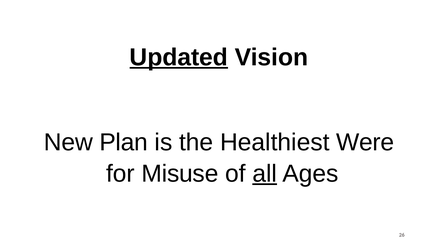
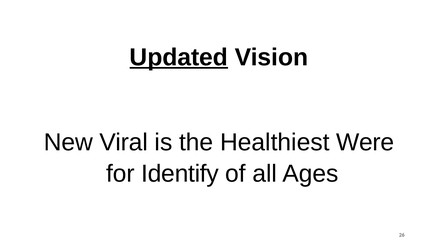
Plan: Plan -> Viral
Misuse: Misuse -> Identify
all underline: present -> none
